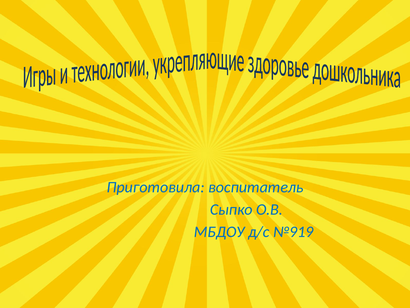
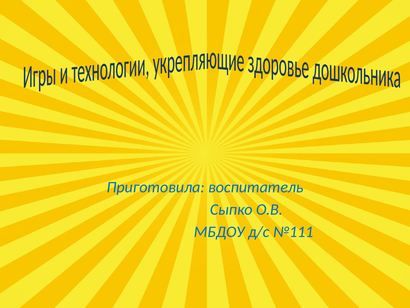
№919: №919 -> №111
